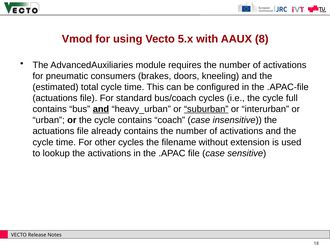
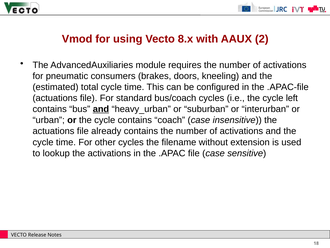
5.x: 5.x -> 8.x
8: 8 -> 2
full: full -> left
suburban underline: present -> none
